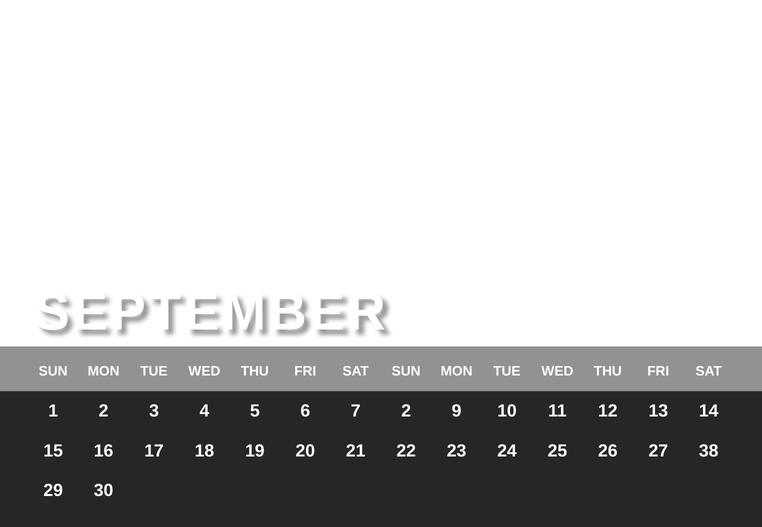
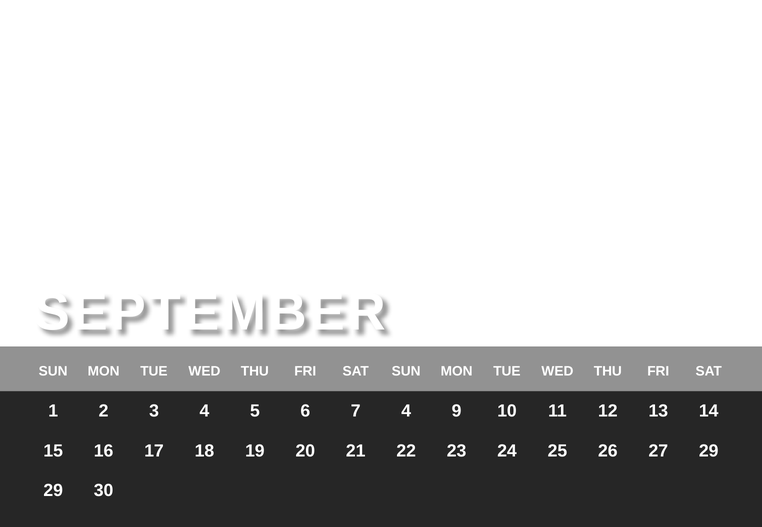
7 2: 2 -> 4
27 38: 38 -> 29
